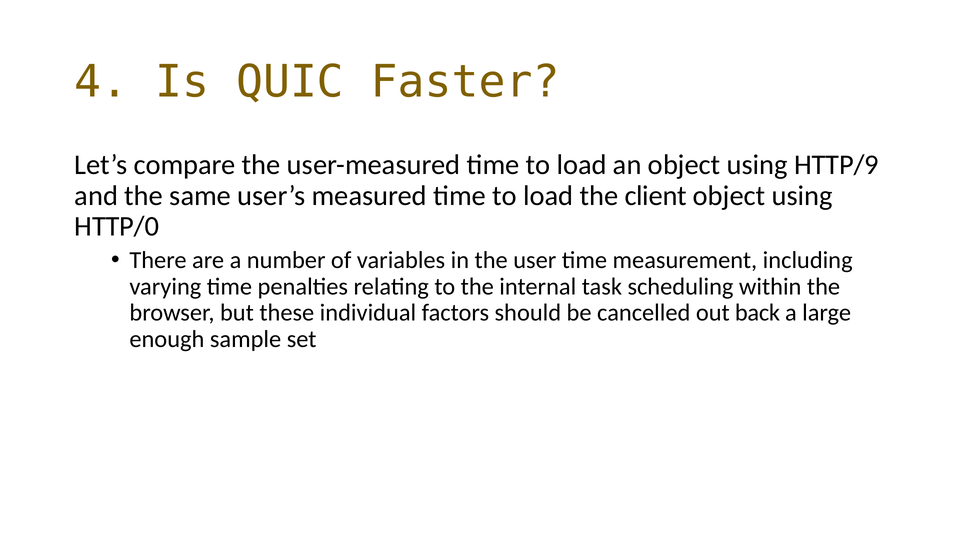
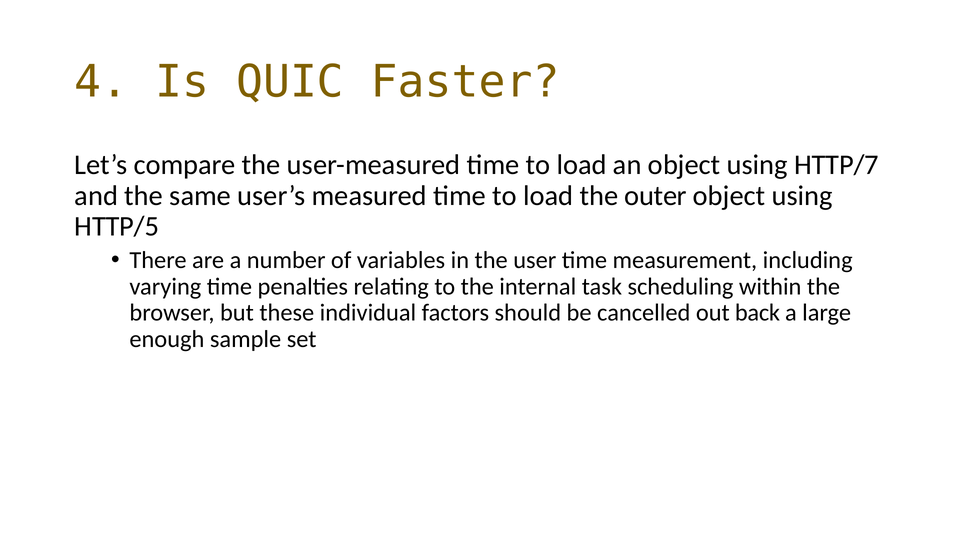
HTTP/9: HTTP/9 -> HTTP/7
client: client -> outer
HTTP/0: HTTP/0 -> HTTP/5
